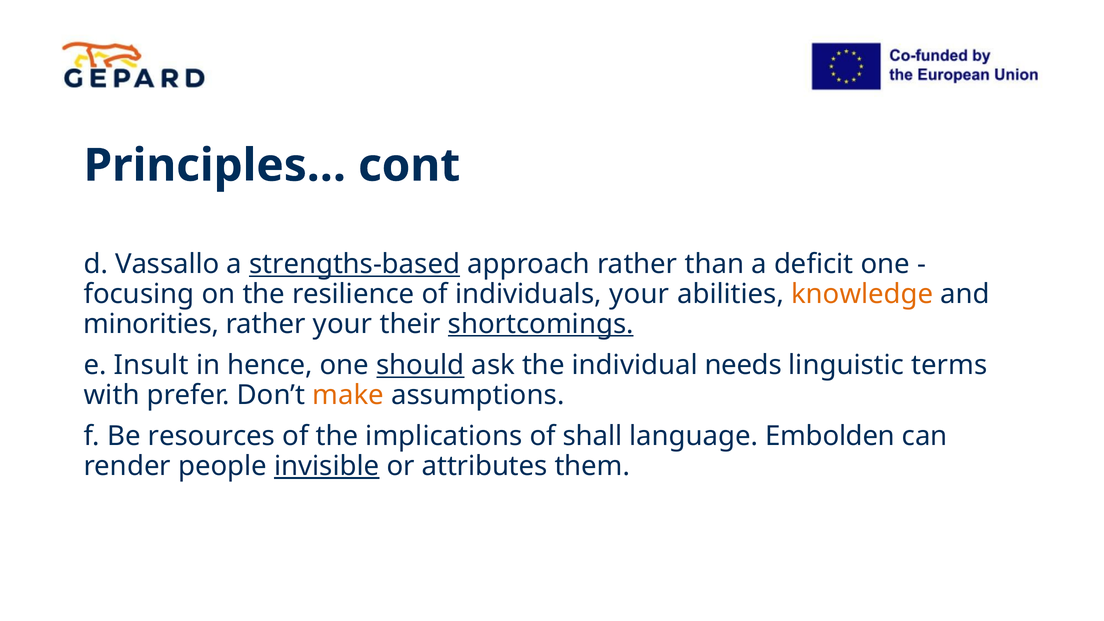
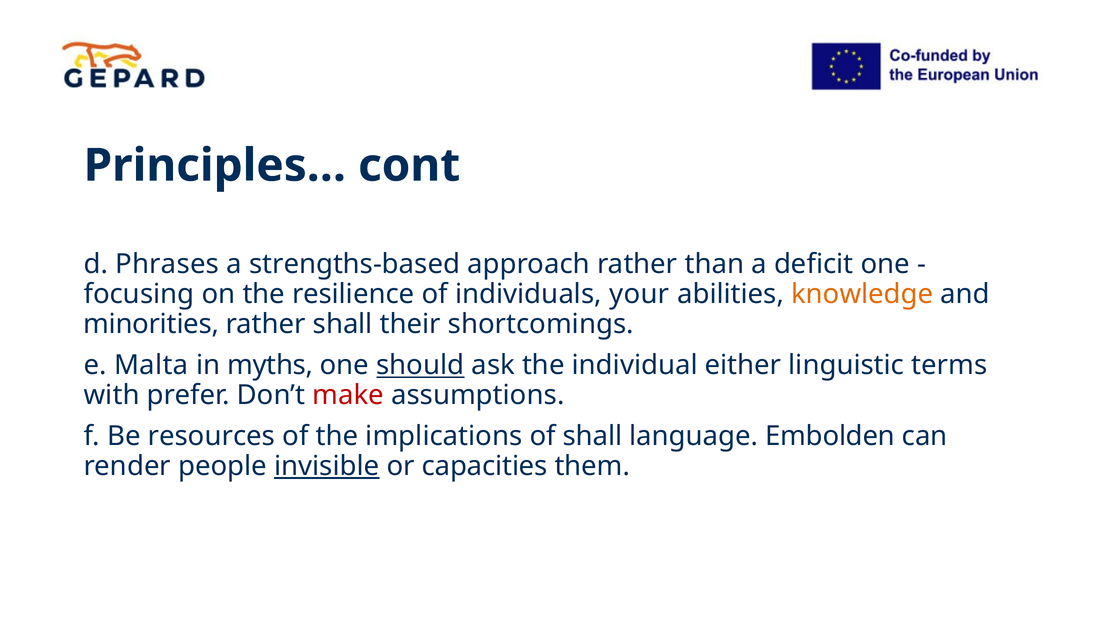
Vassallo: Vassallo -> Phrases
strengths‐based underline: present -> none
rather your: your -> shall
shortcomings underline: present -> none
Insult: Insult -> Malta
hence: hence -> myths
needs: needs -> either
make colour: orange -> red
attributes: attributes -> capacities
